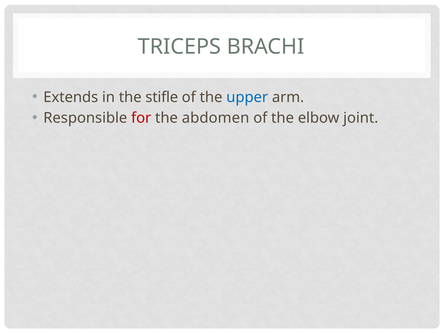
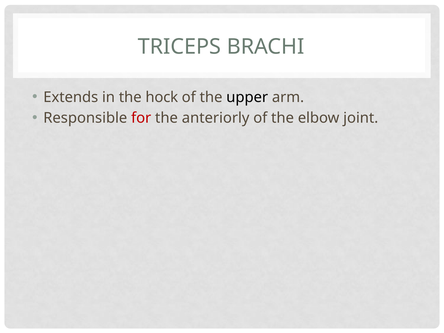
stifle: stifle -> hock
upper colour: blue -> black
abdomen: abdomen -> anteriorly
